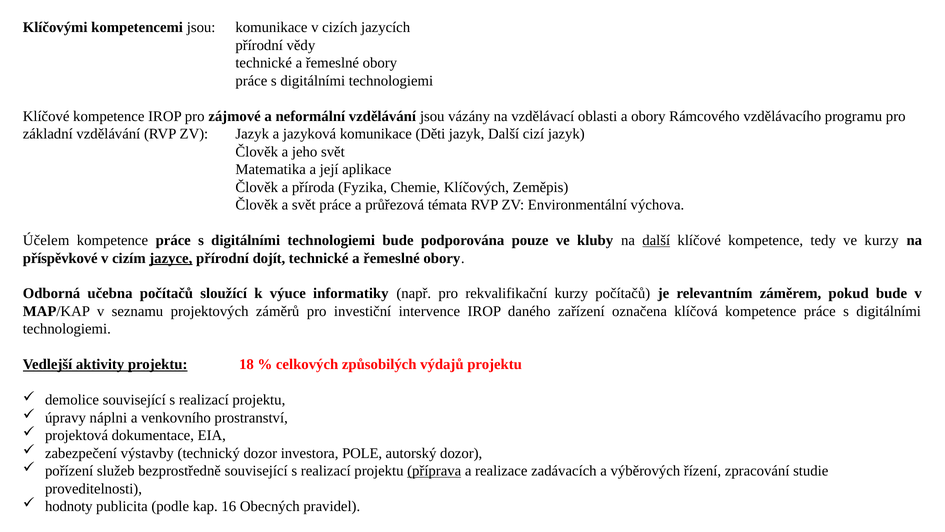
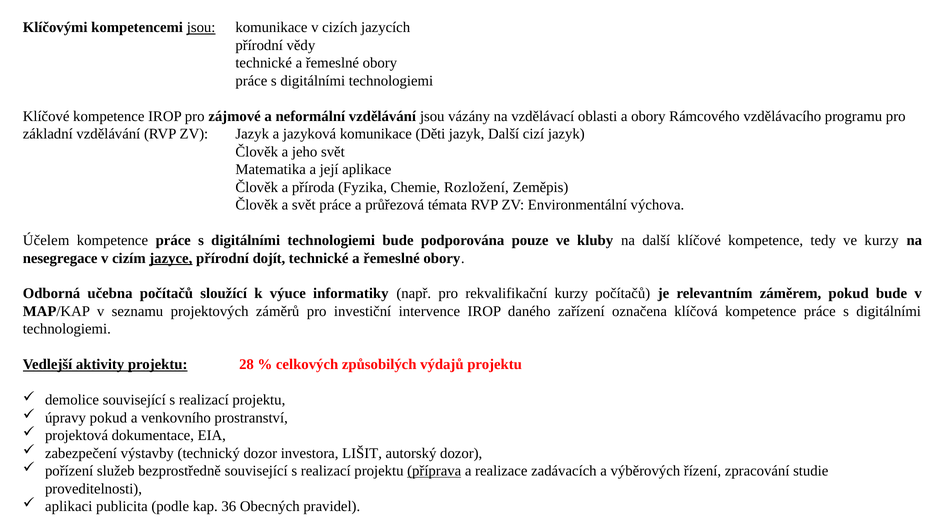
jsou at (201, 28) underline: none -> present
Klíčových: Klíčových -> Rozložení
další at (656, 240) underline: present -> none
příspěvkové: příspěvkové -> nesegregace
18: 18 -> 28
úpravy náplni: náplni -> pokud
POLE: POLE -> LIŠIT
hodnoty: hodnoty -> aplikaci
16: 16 -> 36
